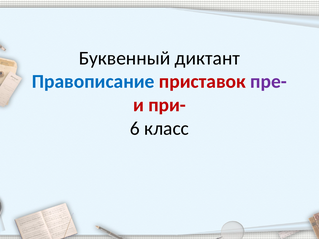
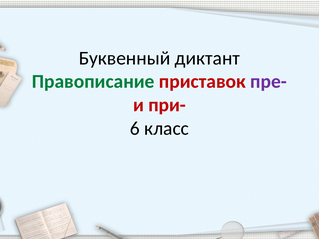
Правописание colour: blue -> green
